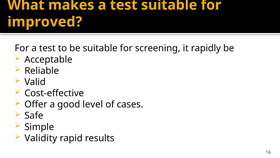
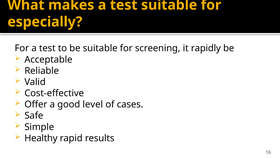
improved: improved -> especially
Validity: Validity -> Healthy
